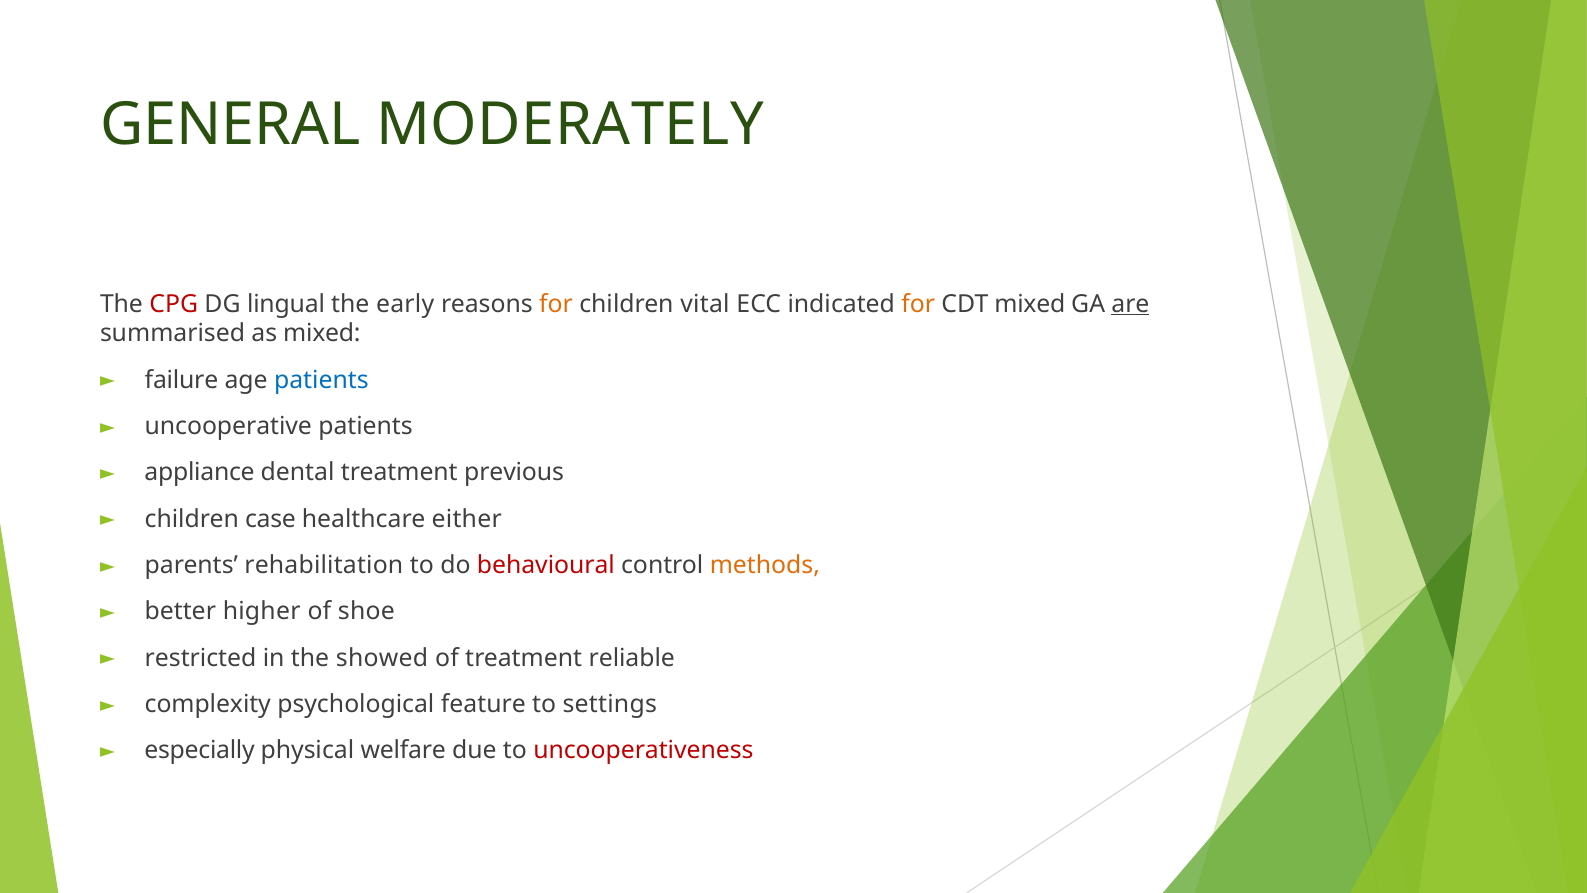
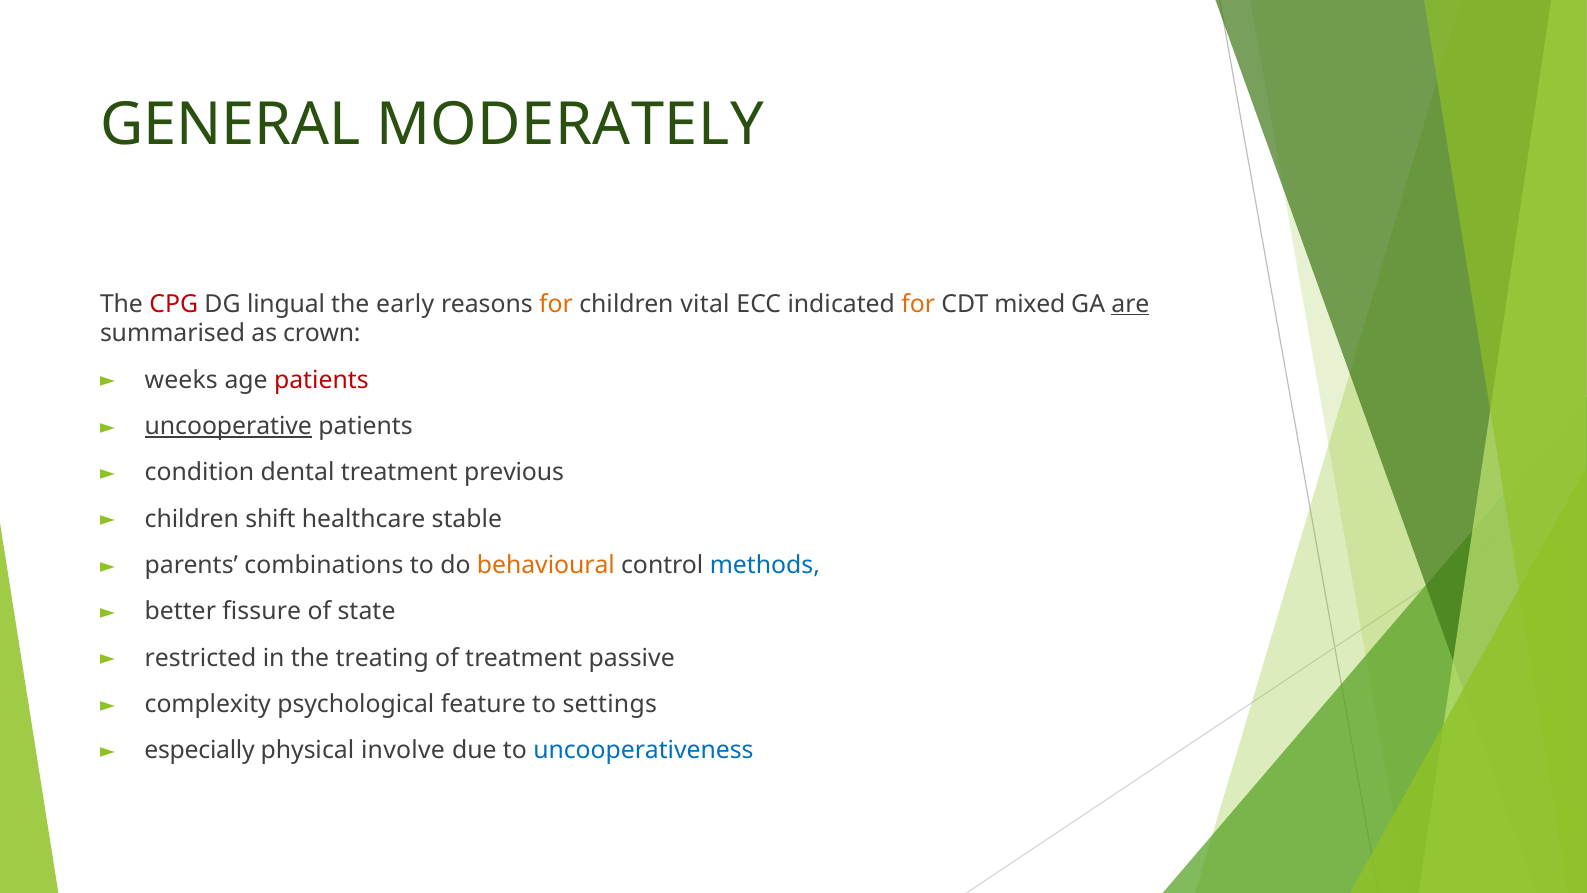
as mixed: mixed -> crown
failure: failure -> weeks
patients at (321, 380) colour: blue -> red
uncooperative underline: none -> present
appliance: appliance -> condition
case: case -> shift
either: either -> stable
rehabilitation: rehabilitation -> combinations
behavioural colour: red -> orange
methods colour: orange -> blue
higher: higher -> fissure
shoe: shoe -> state
showed: showed -> treating
reliable: reliable -> passive
welfare: welfare -> involve
uncooperativeness colour: red -> blue
